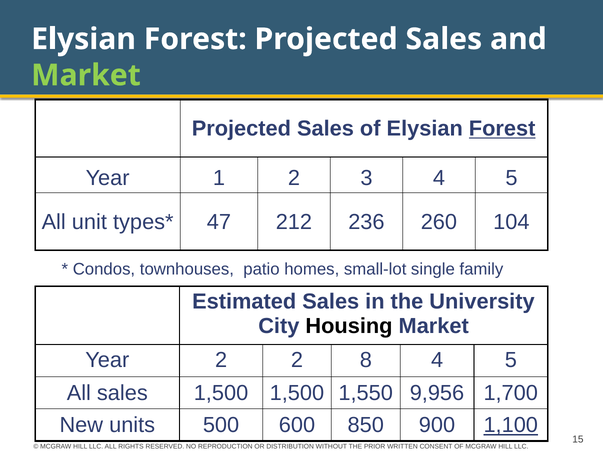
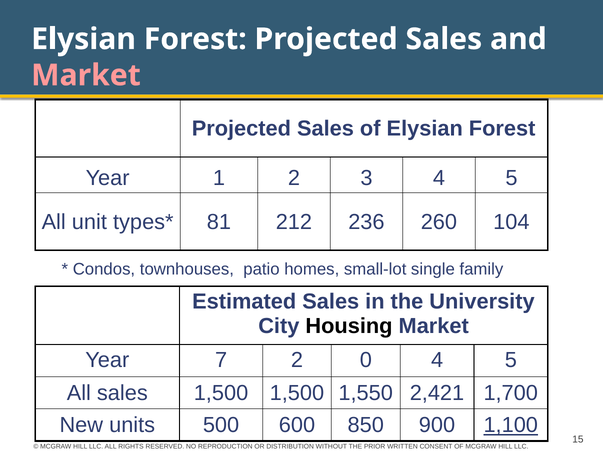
Market at (86, 75) colour: light green -> pink
Forest at (502, 129) underline: present -> none
47: 47 -> 81
Year 2: 2 -> 7
8: 8 -> 0
9,956: 9,956 -> 2,421
